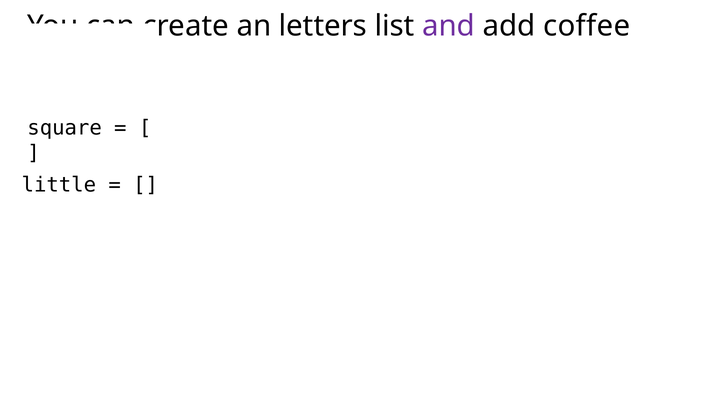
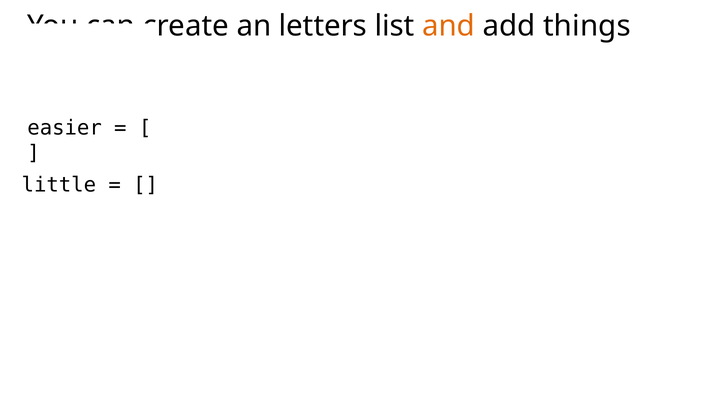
and colour: purple -> orange
coffee: coffee -> things
square: square -> easier
